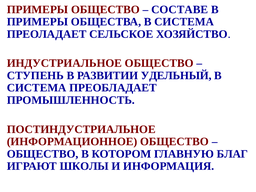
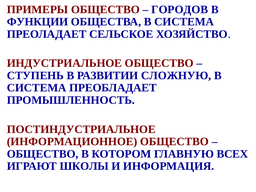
СОСТАВЕ: СОСТАВЕ -> ГОРОДОВ
ПРИМЕРЫ at (37, 22): ПРИМЕРЫ -> ФУНКЦИИ
УДЕЛЬНЫЙ: УДЕЛЬНЫЙ -> СЛОЖНУЮ
БЛАГ: БЛАГ -> ВСЕХ
